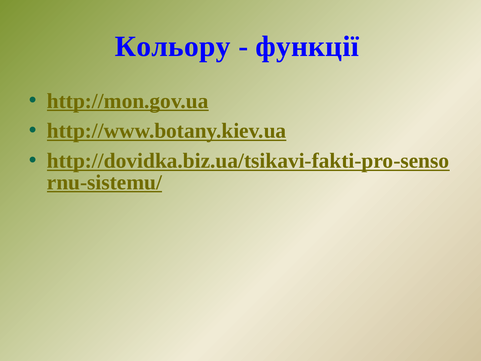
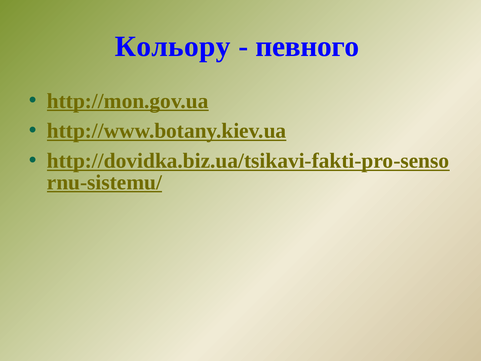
функції: функції -> певного
